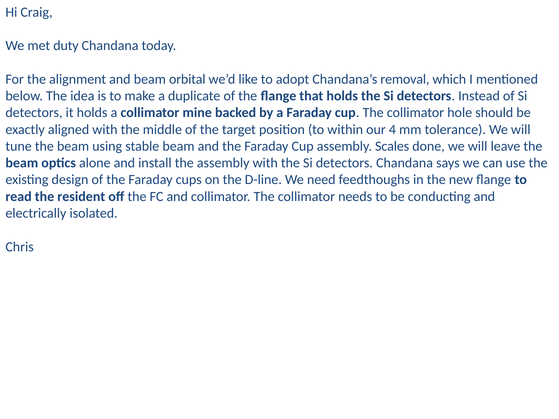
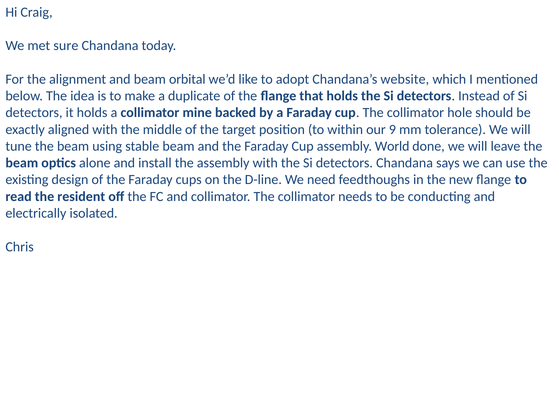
duty: duty -> sure
removal: removal -> website
4: 4 -> 9
Scales: Scales -> World
